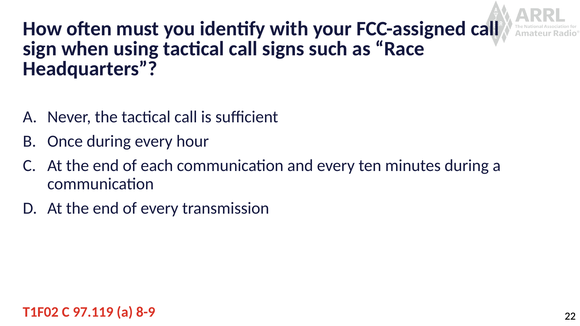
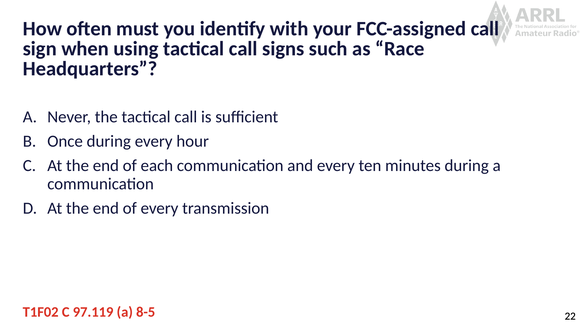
8-9: 8-9 -> 8-5
